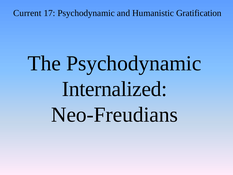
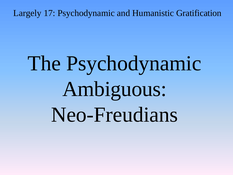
Current: Current -> Largely
Internalized: Internalized -> Ambiguous
